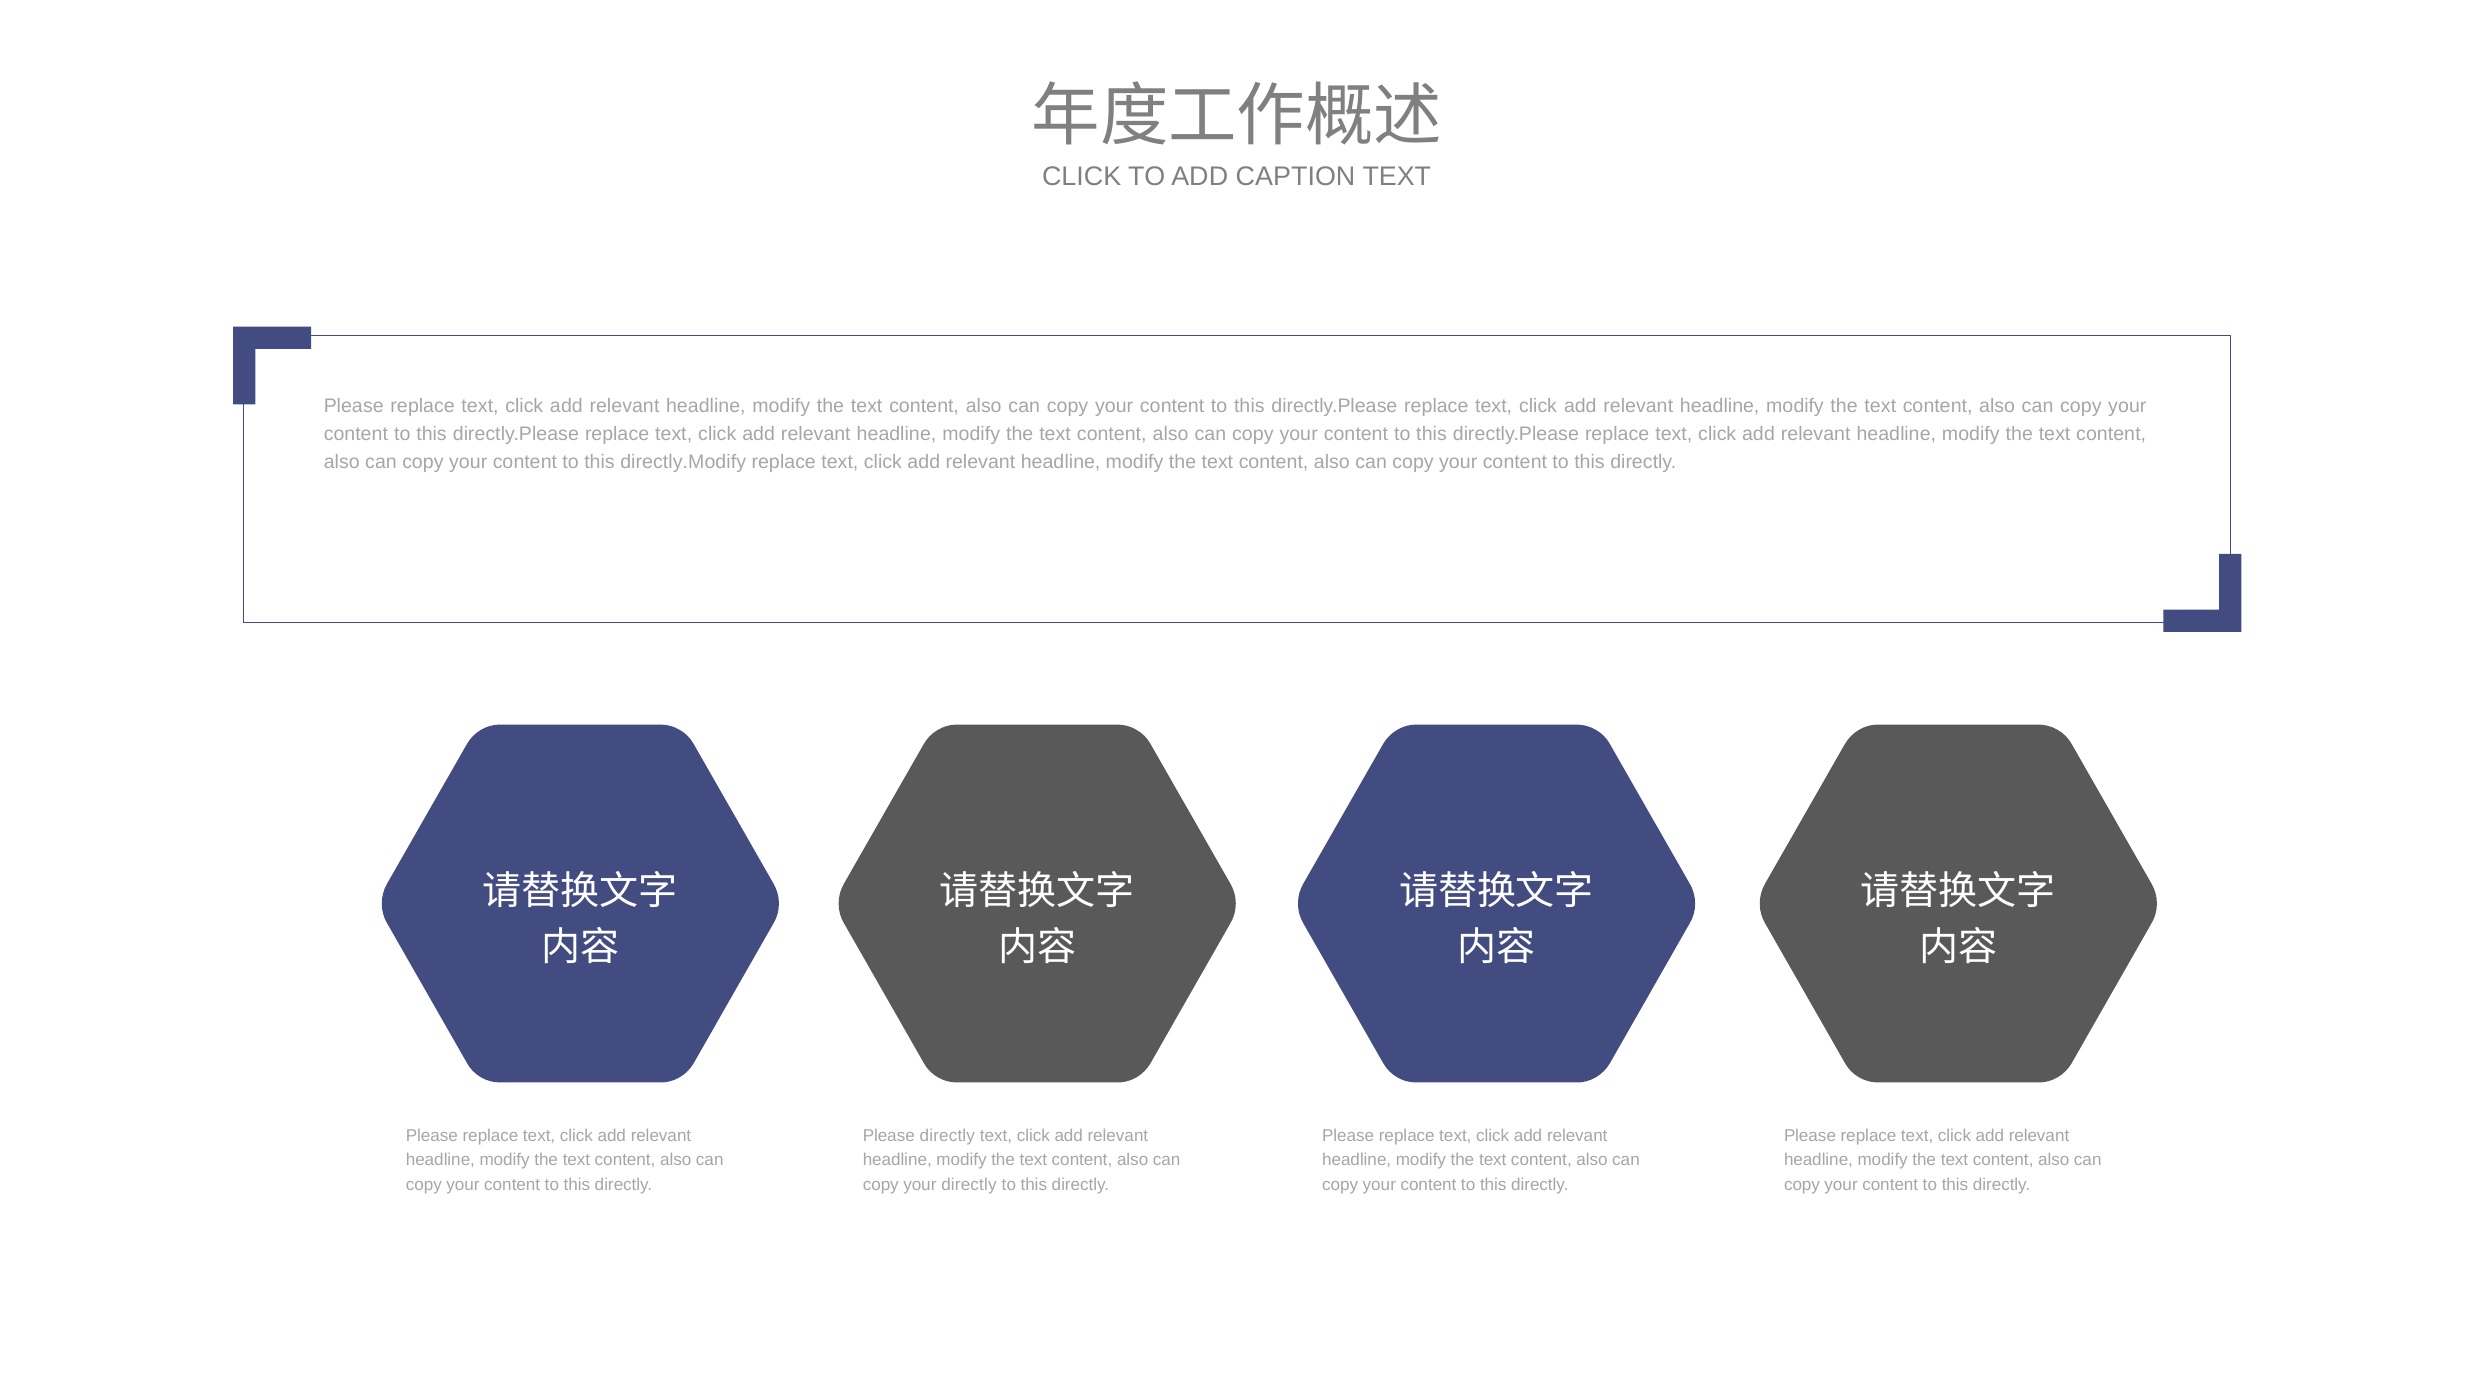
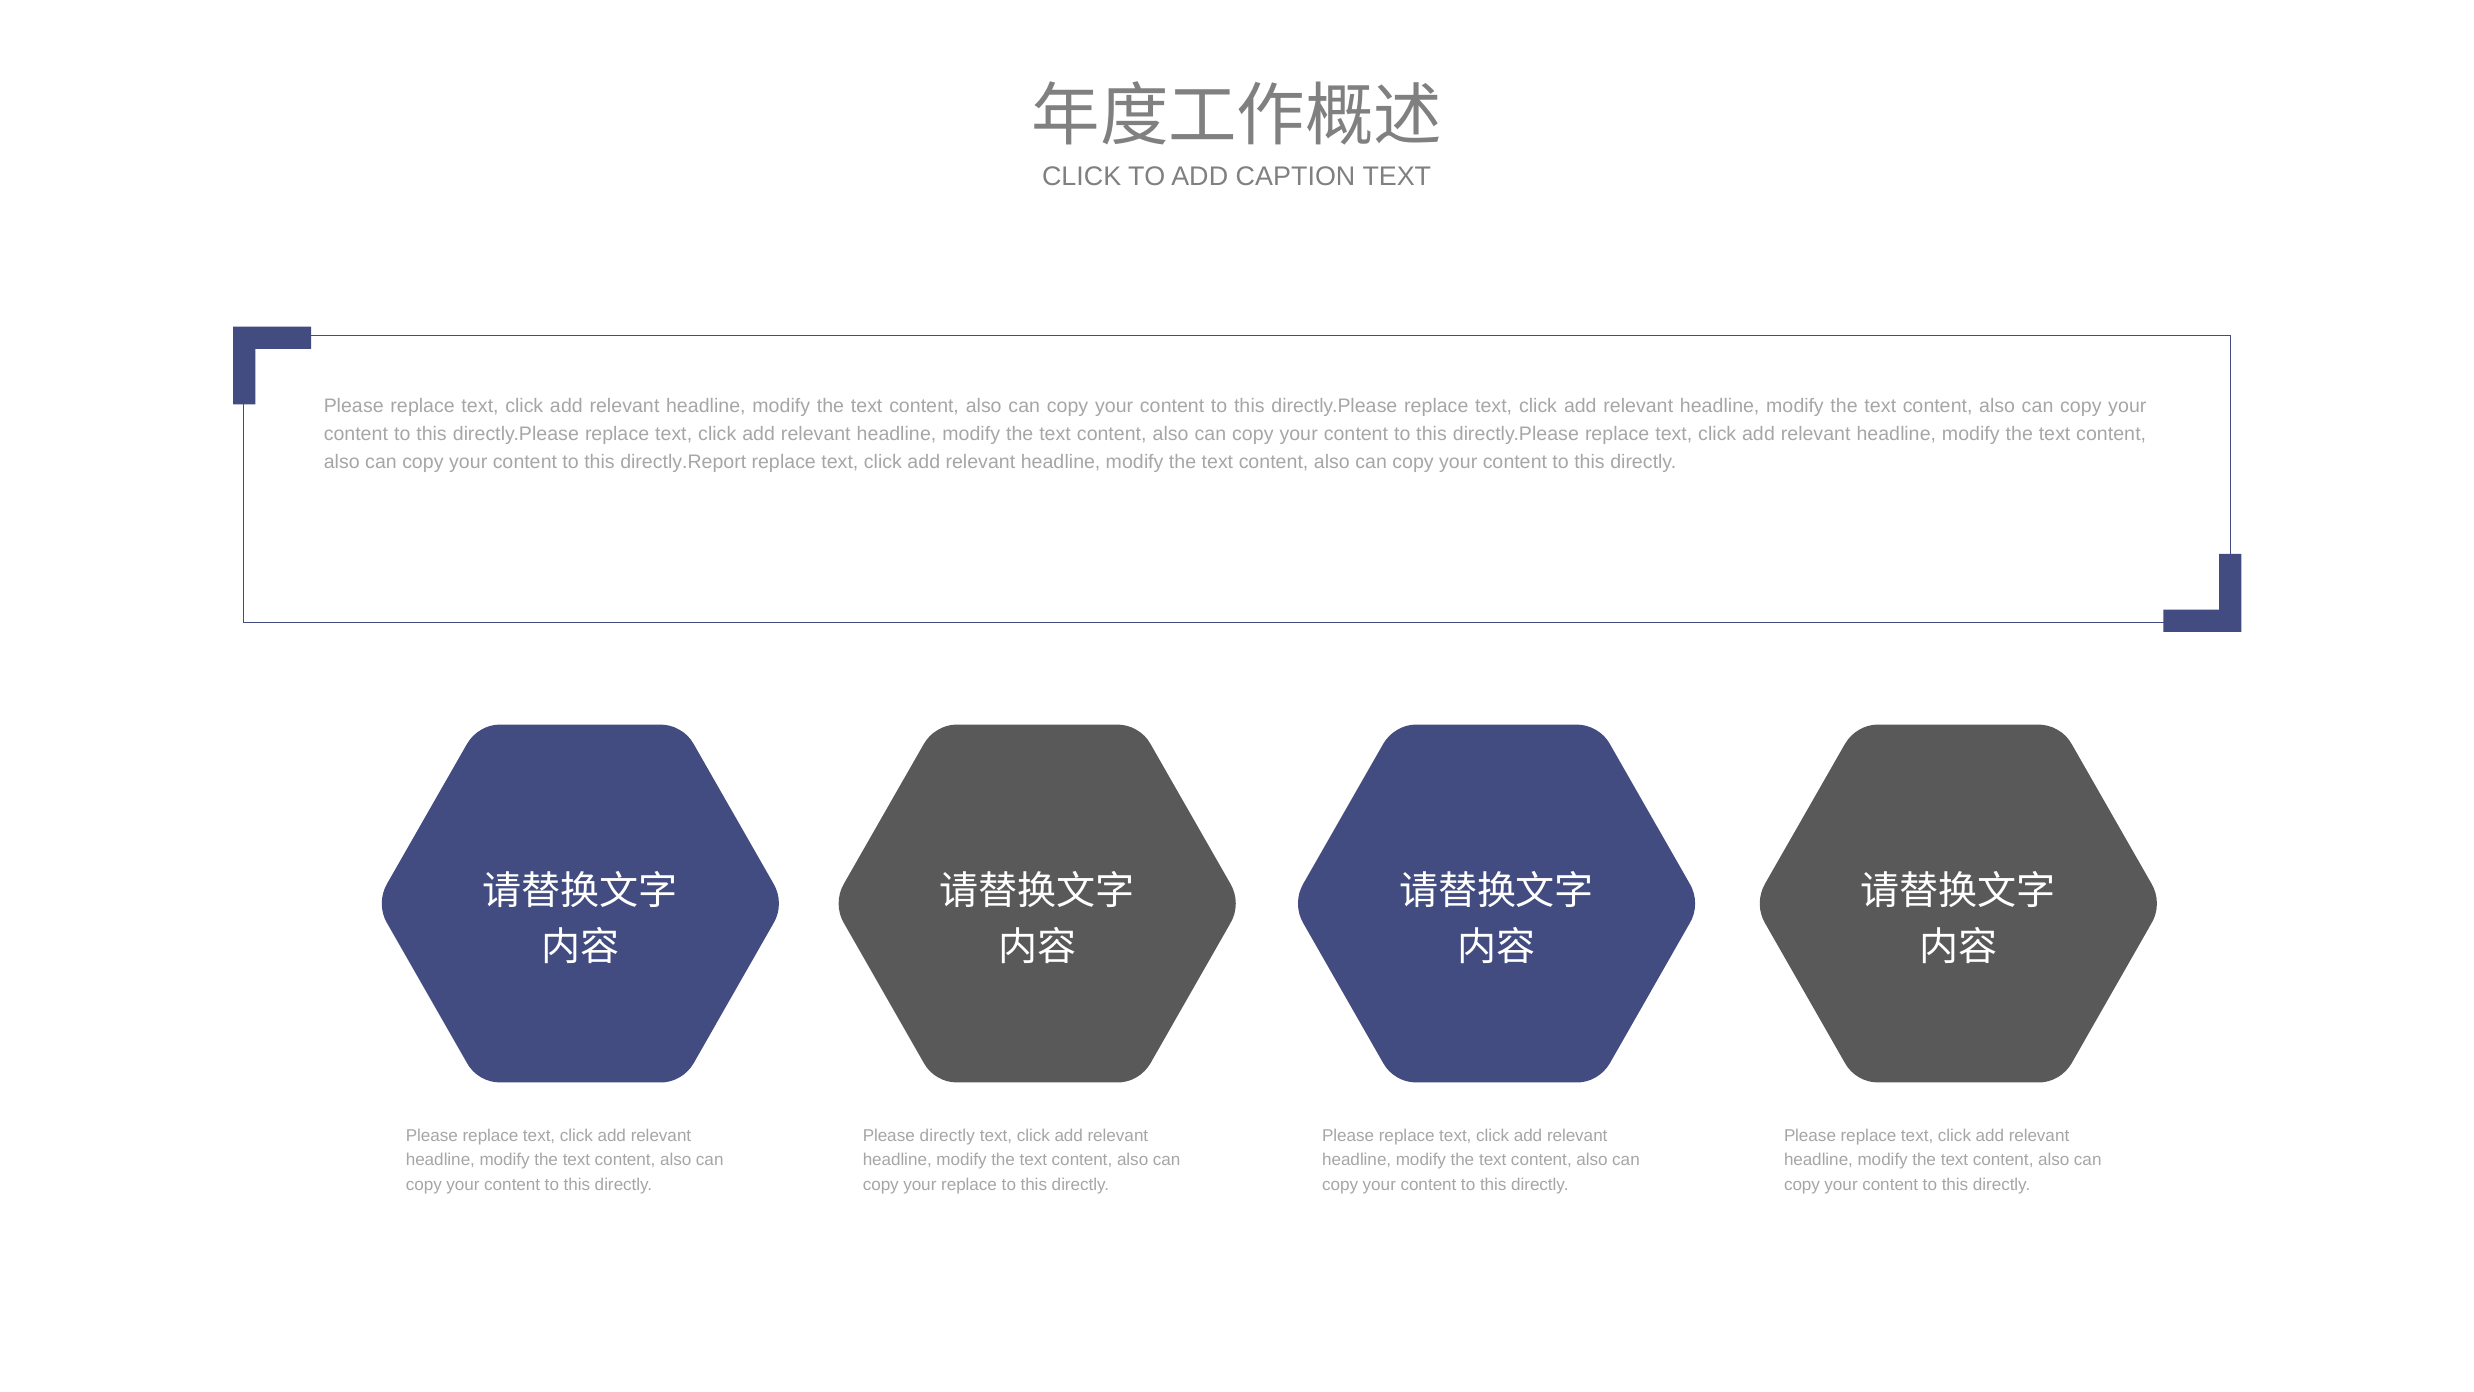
directly.Modify: directly.Modify -> directly.Report
your directly: directly -> replace
